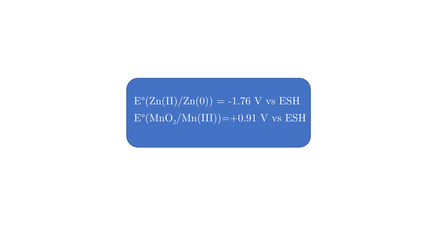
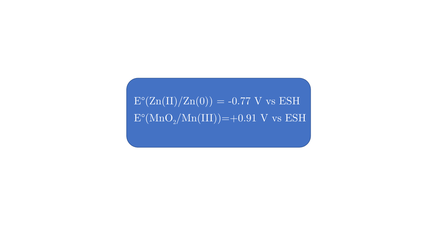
-1.76: -1.76 -> -0.77
